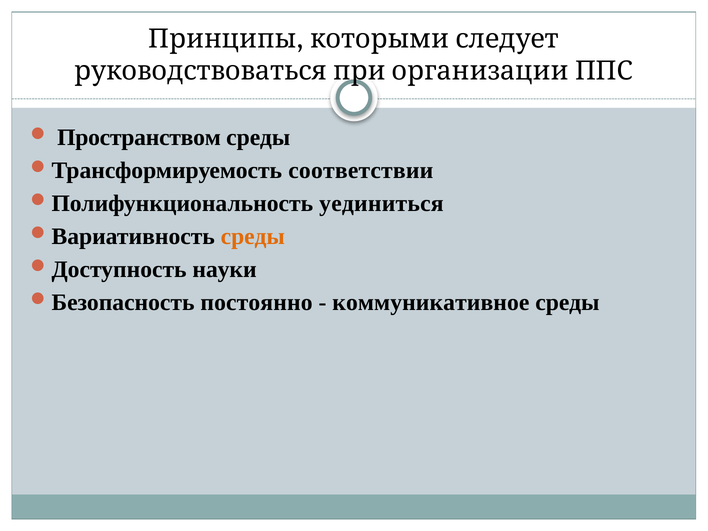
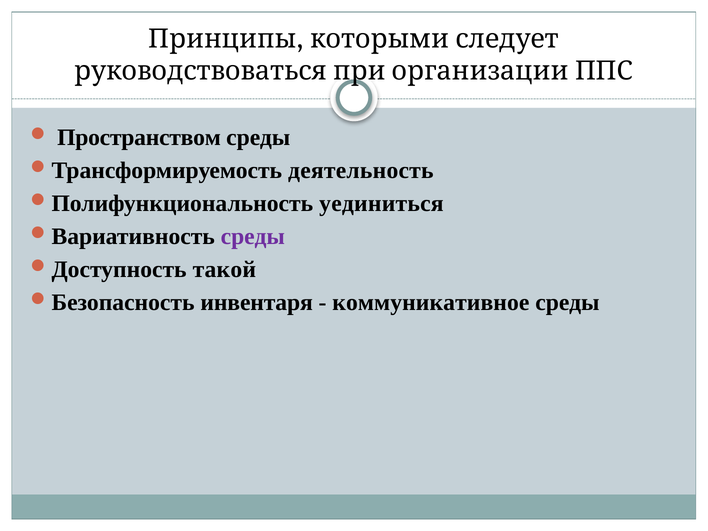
соответствии: соответствии -> деятельность
среды at (253, 237) colour: orange -> purple
науки: науки -> такой
постоянно: постоянно -> инвентаря
